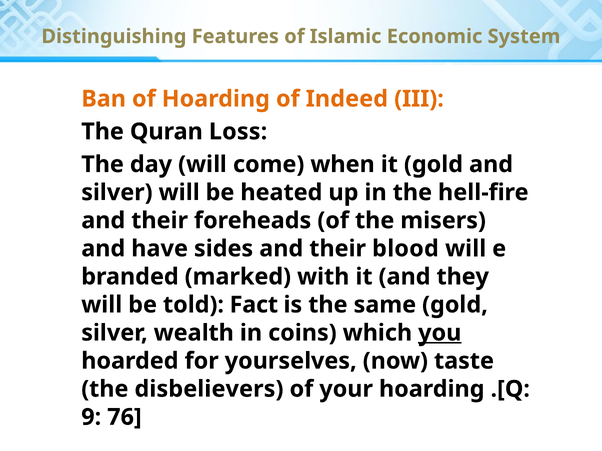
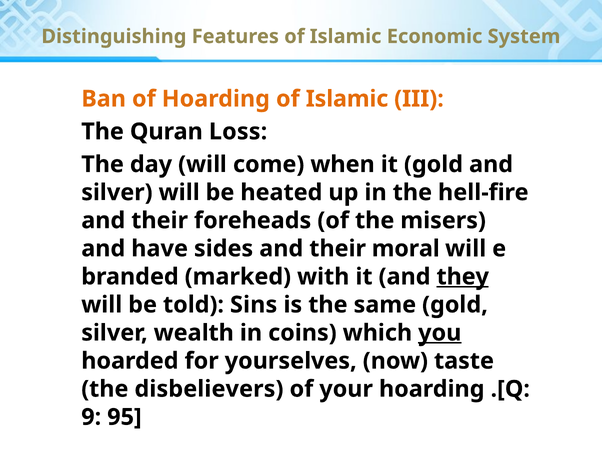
Hoarding of Indeed: Indeed -> Islamic
blood: blood -> moral
they underline: none -> present
Fact: Fact -> Sins
76: 76 -> 95
